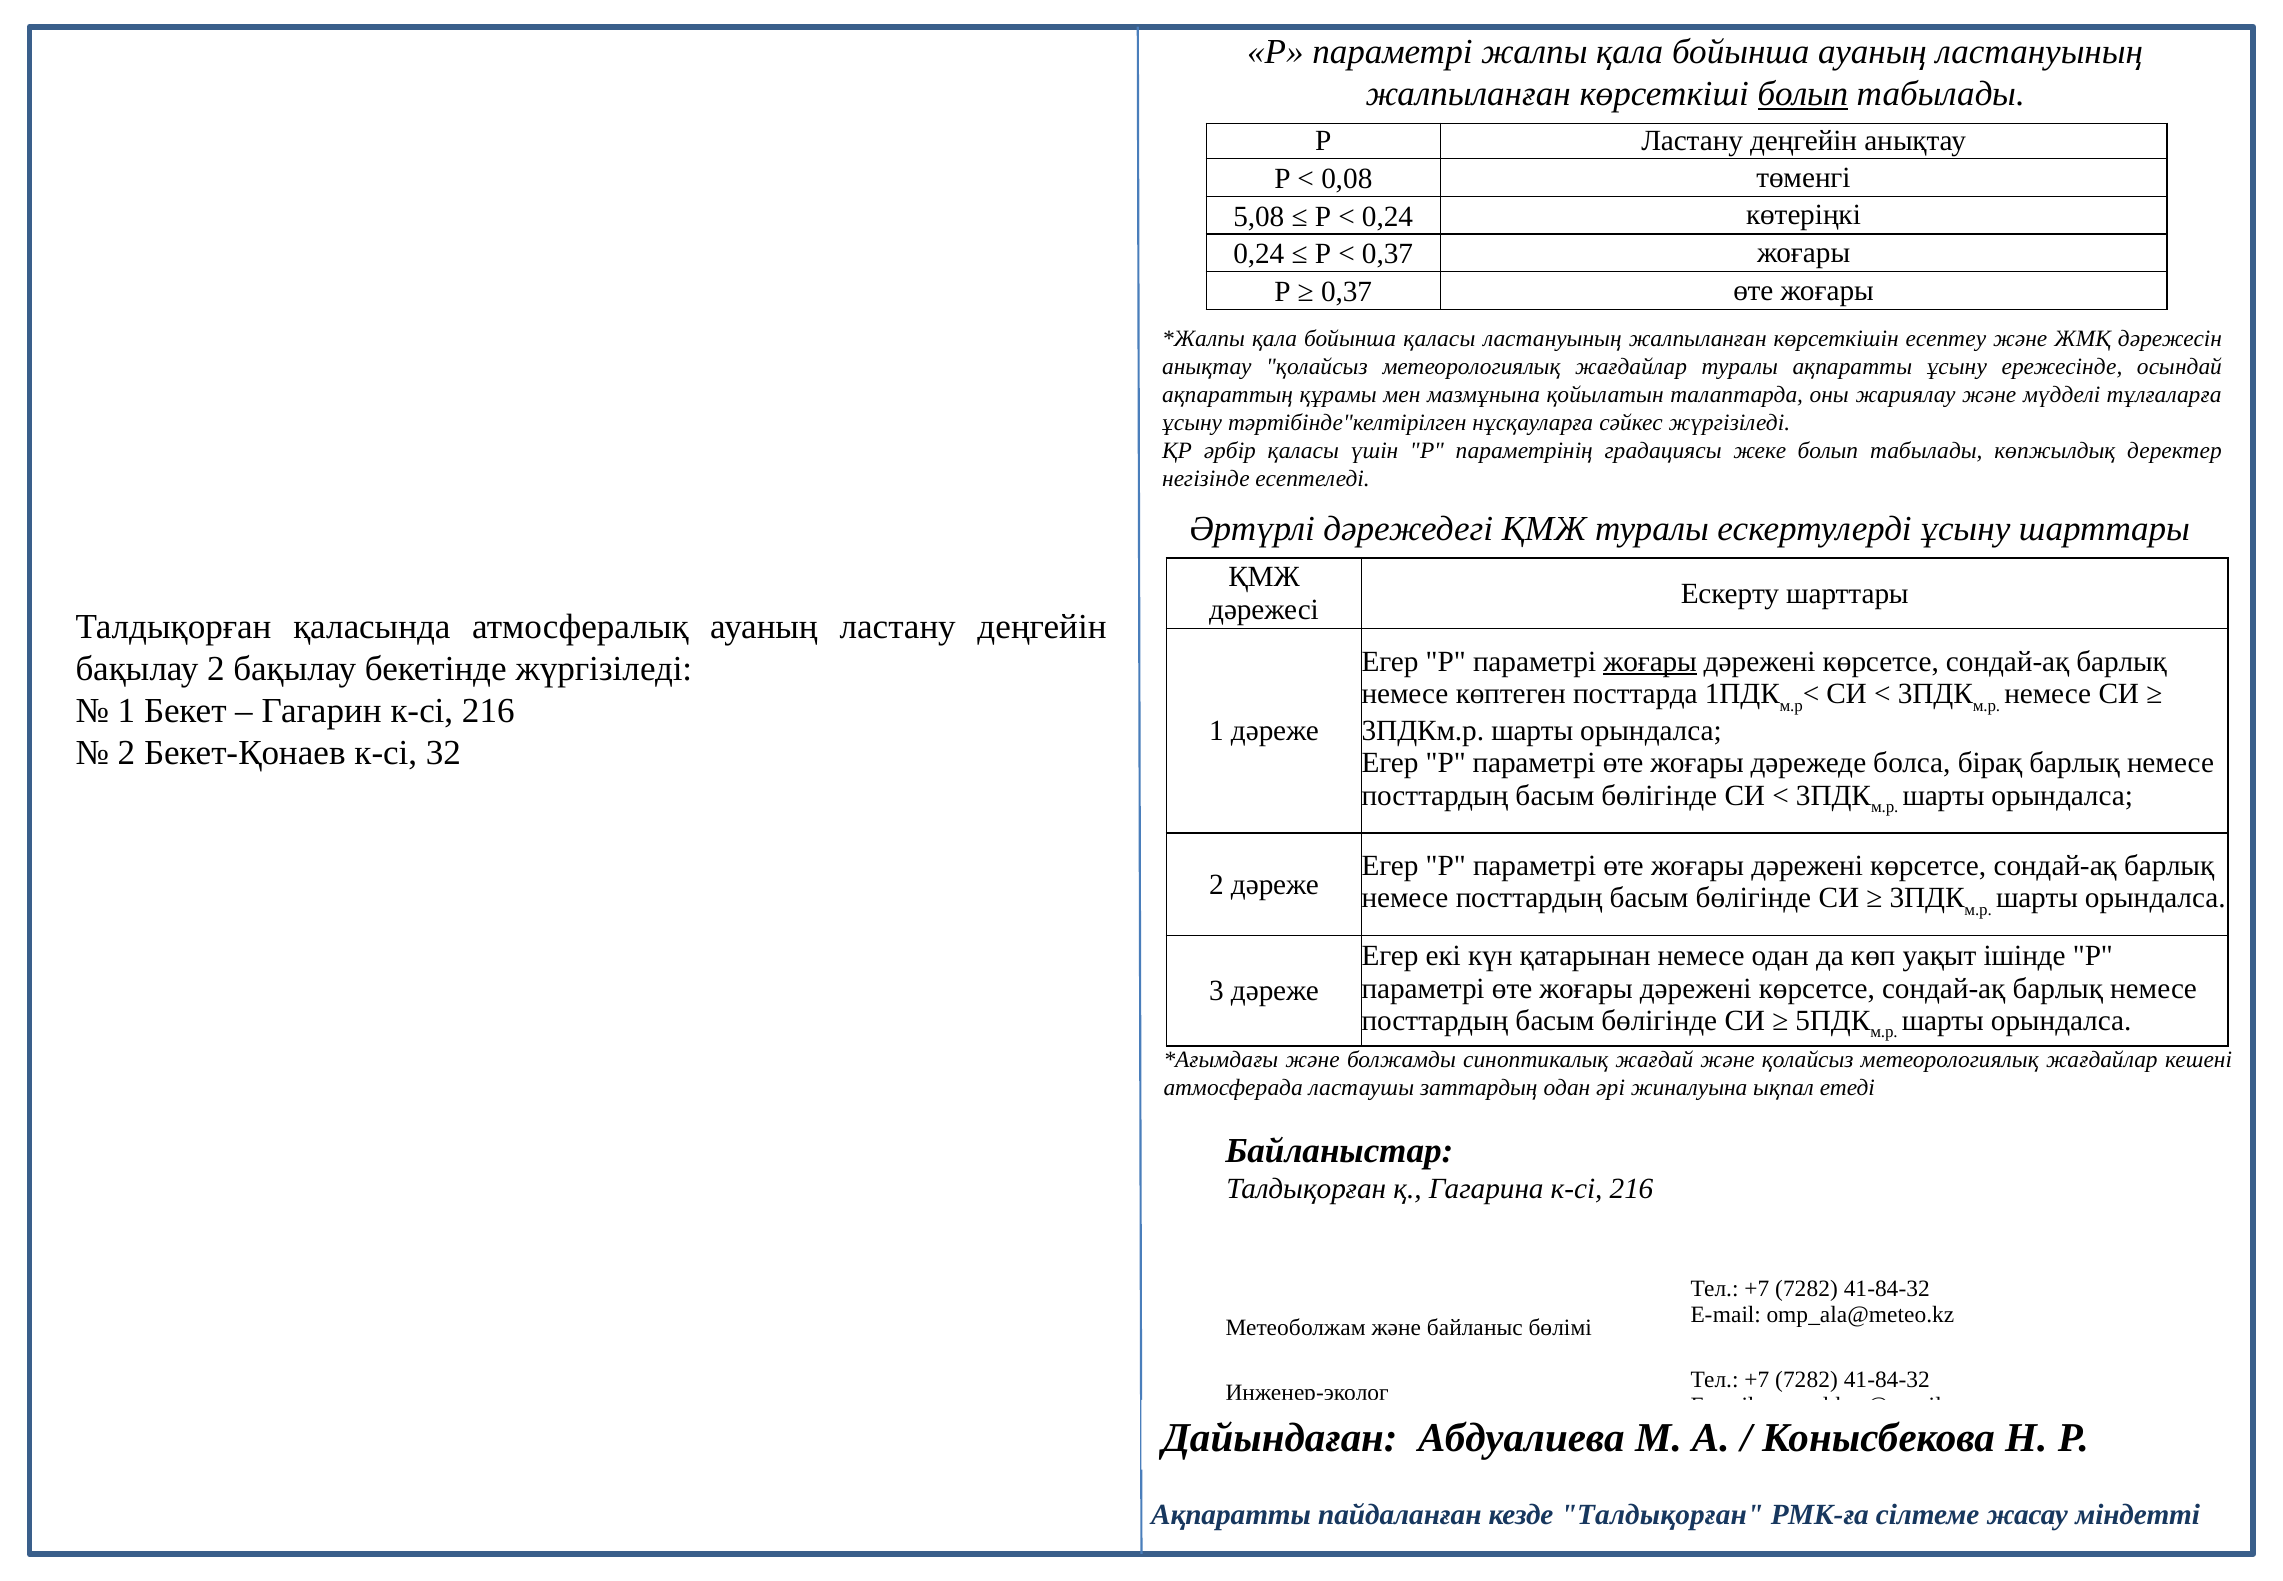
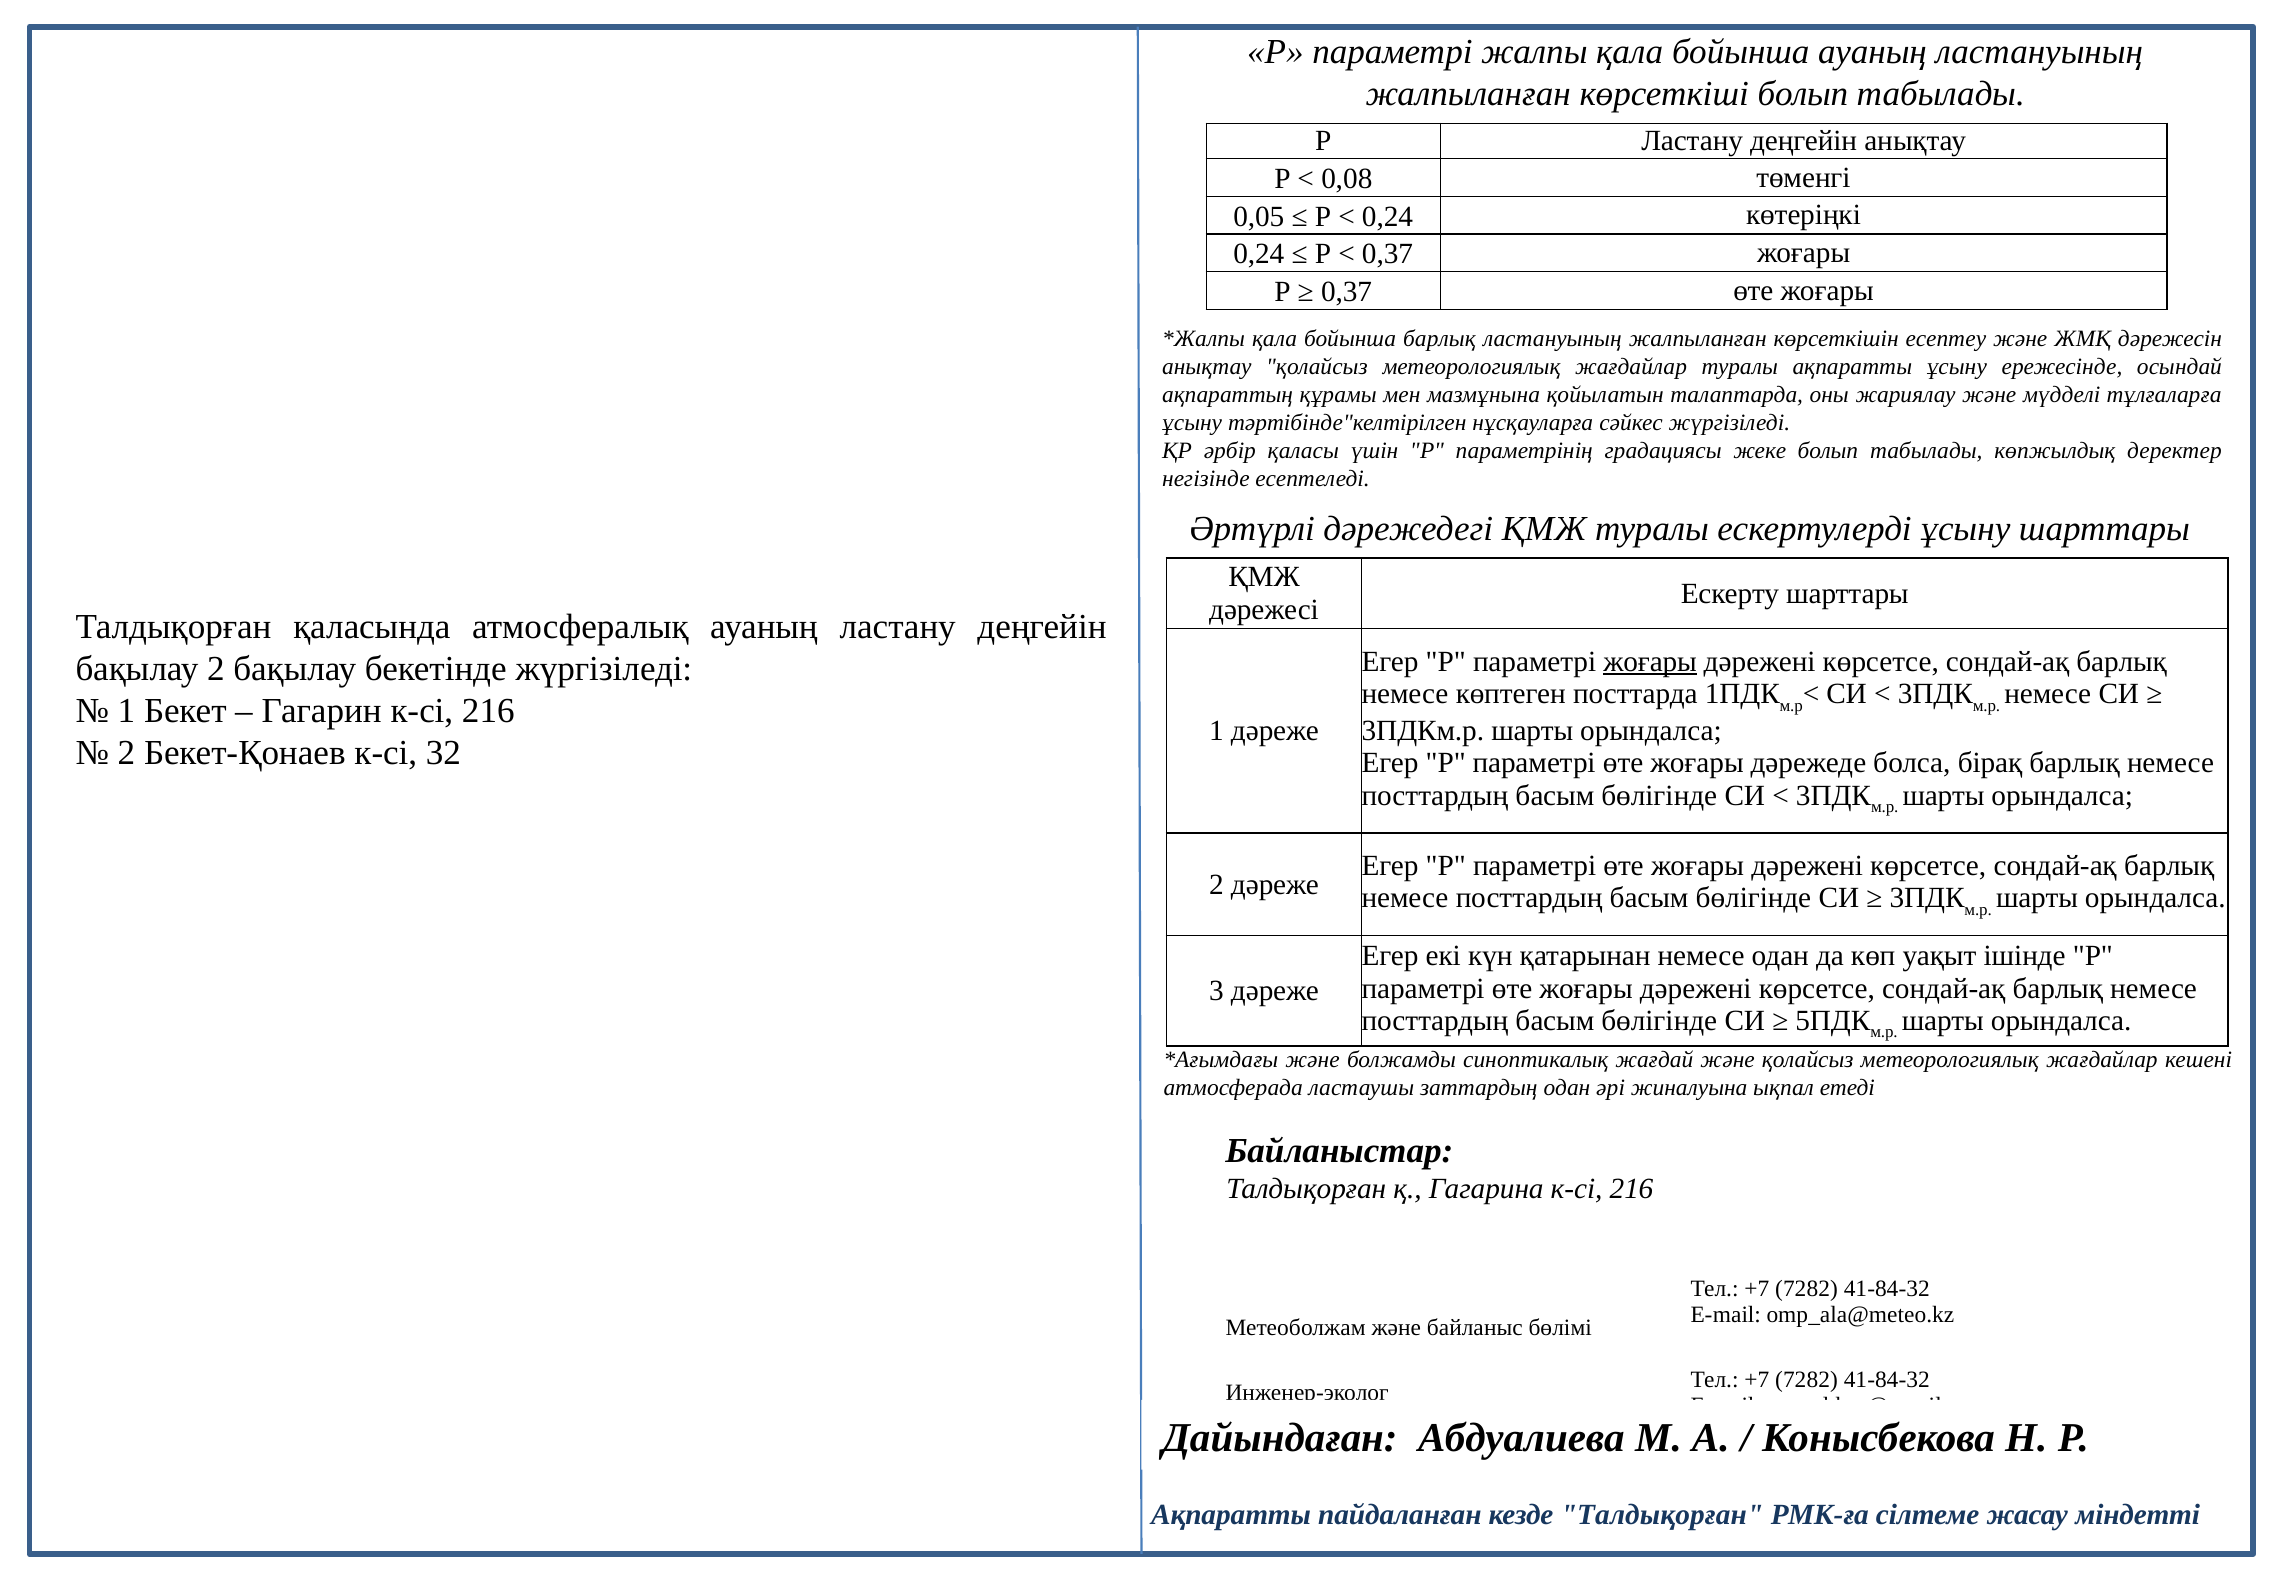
болып at (1803, 94) underline: present -> none
5,08: 5,08 -> 0,05
бойынша қаласы: қаласы -> барлық
